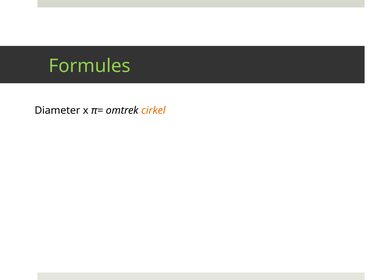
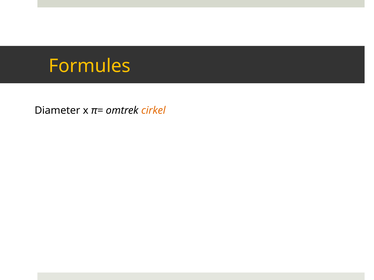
Formules colour: light green -> yellow
